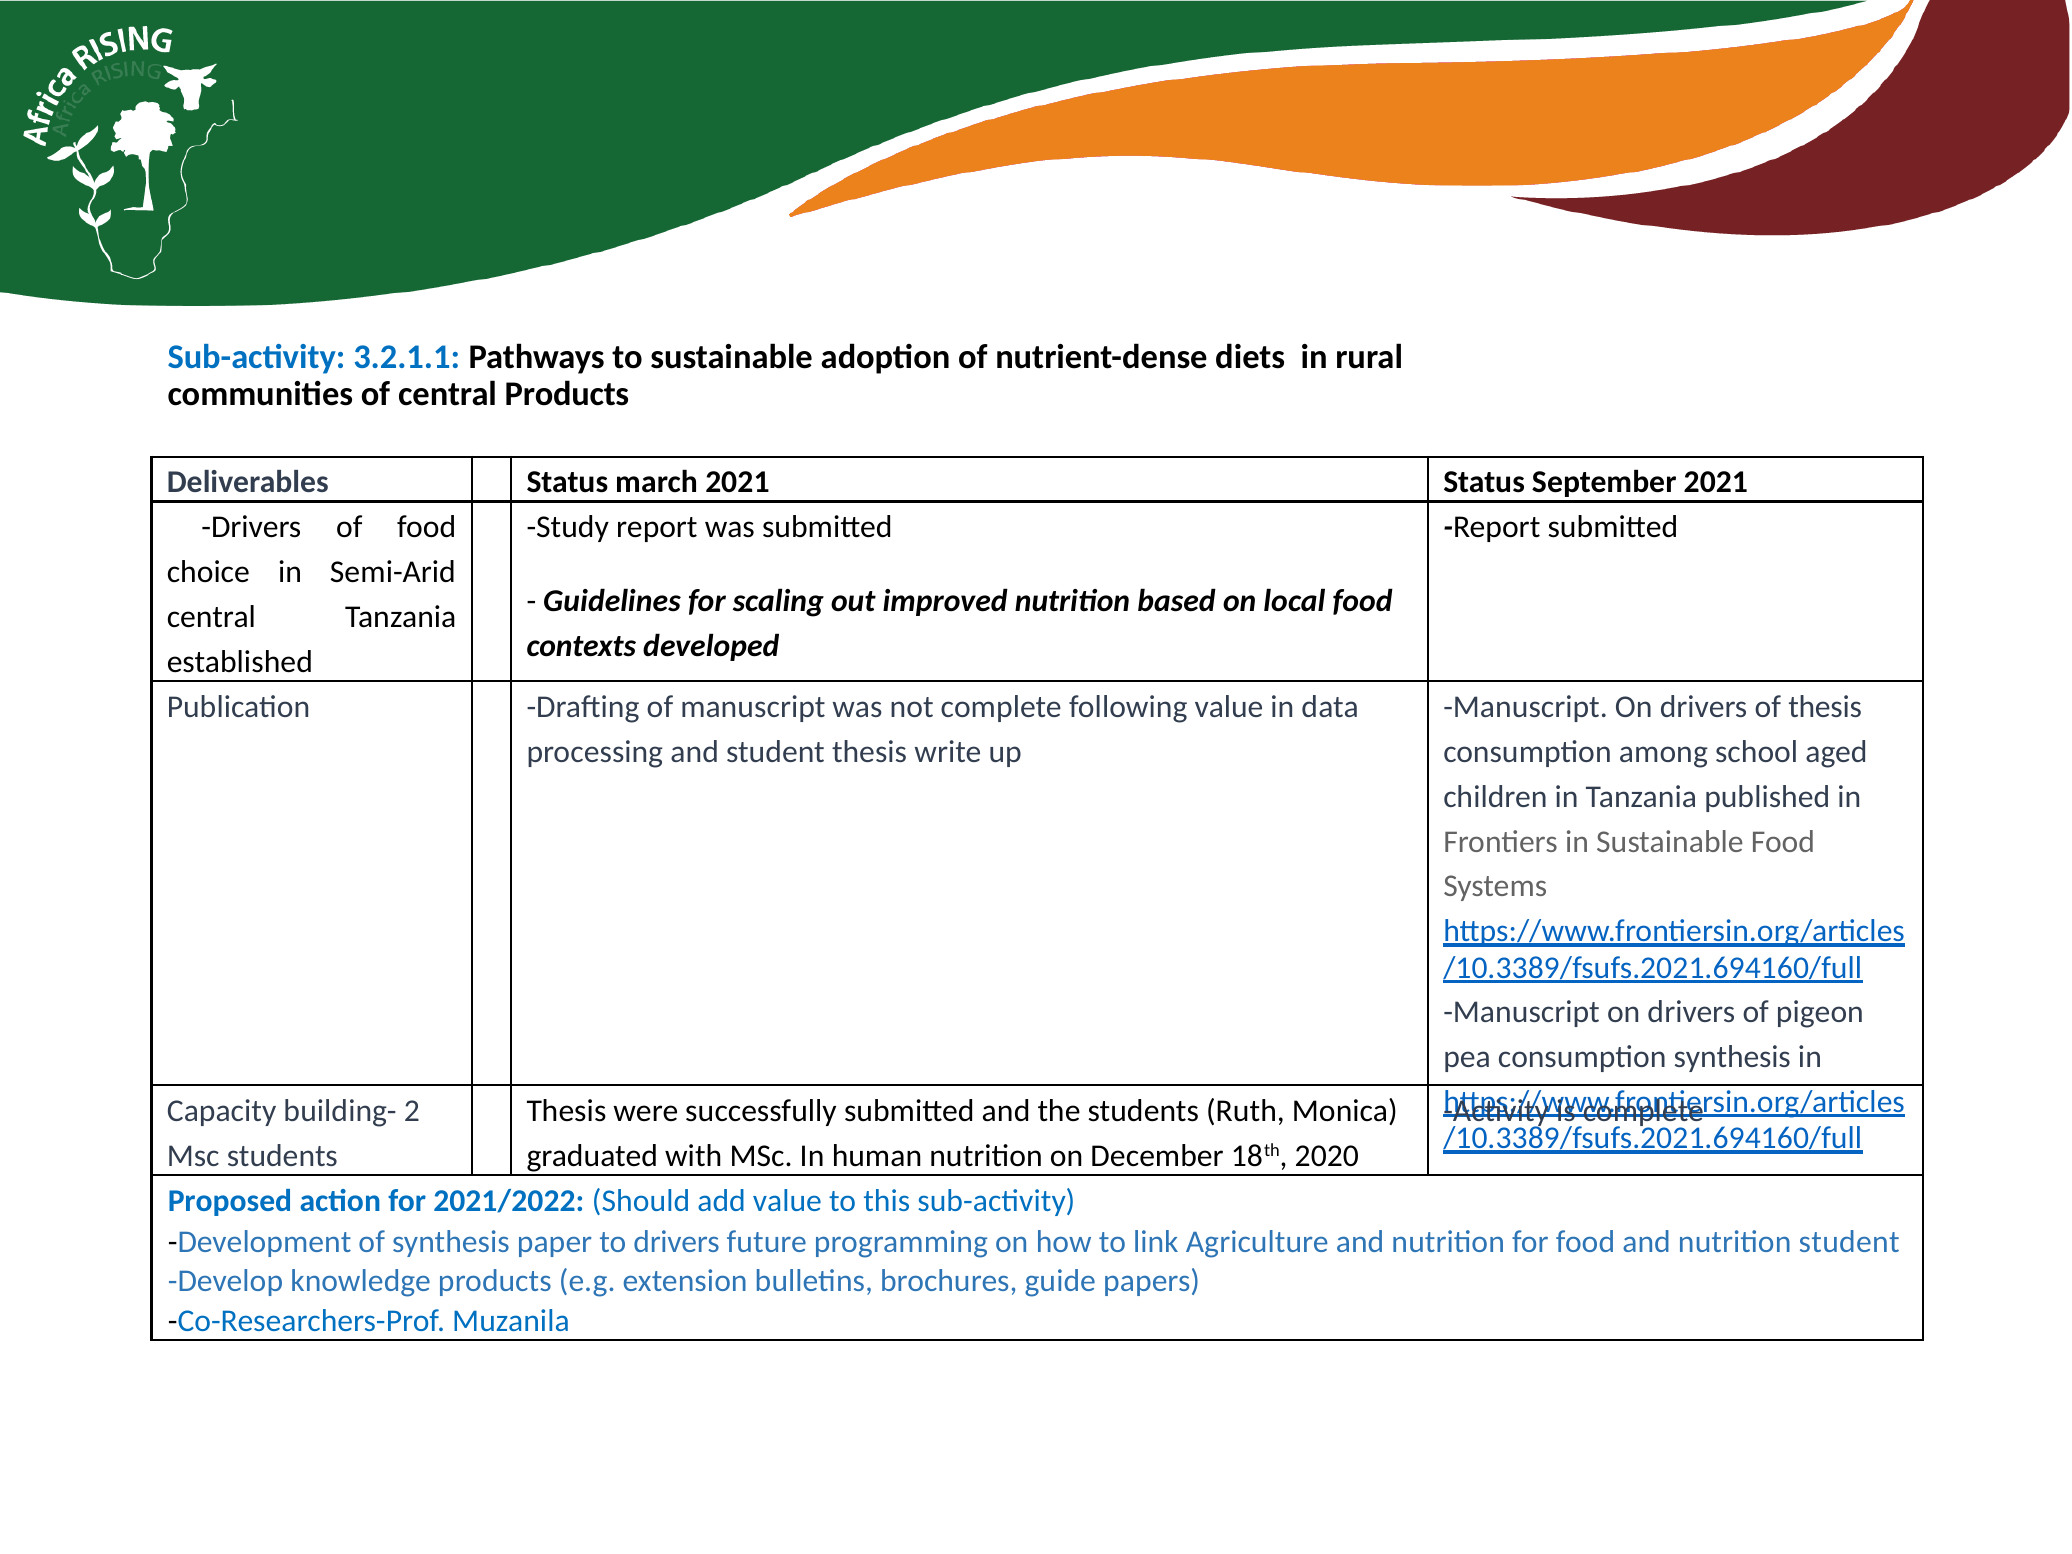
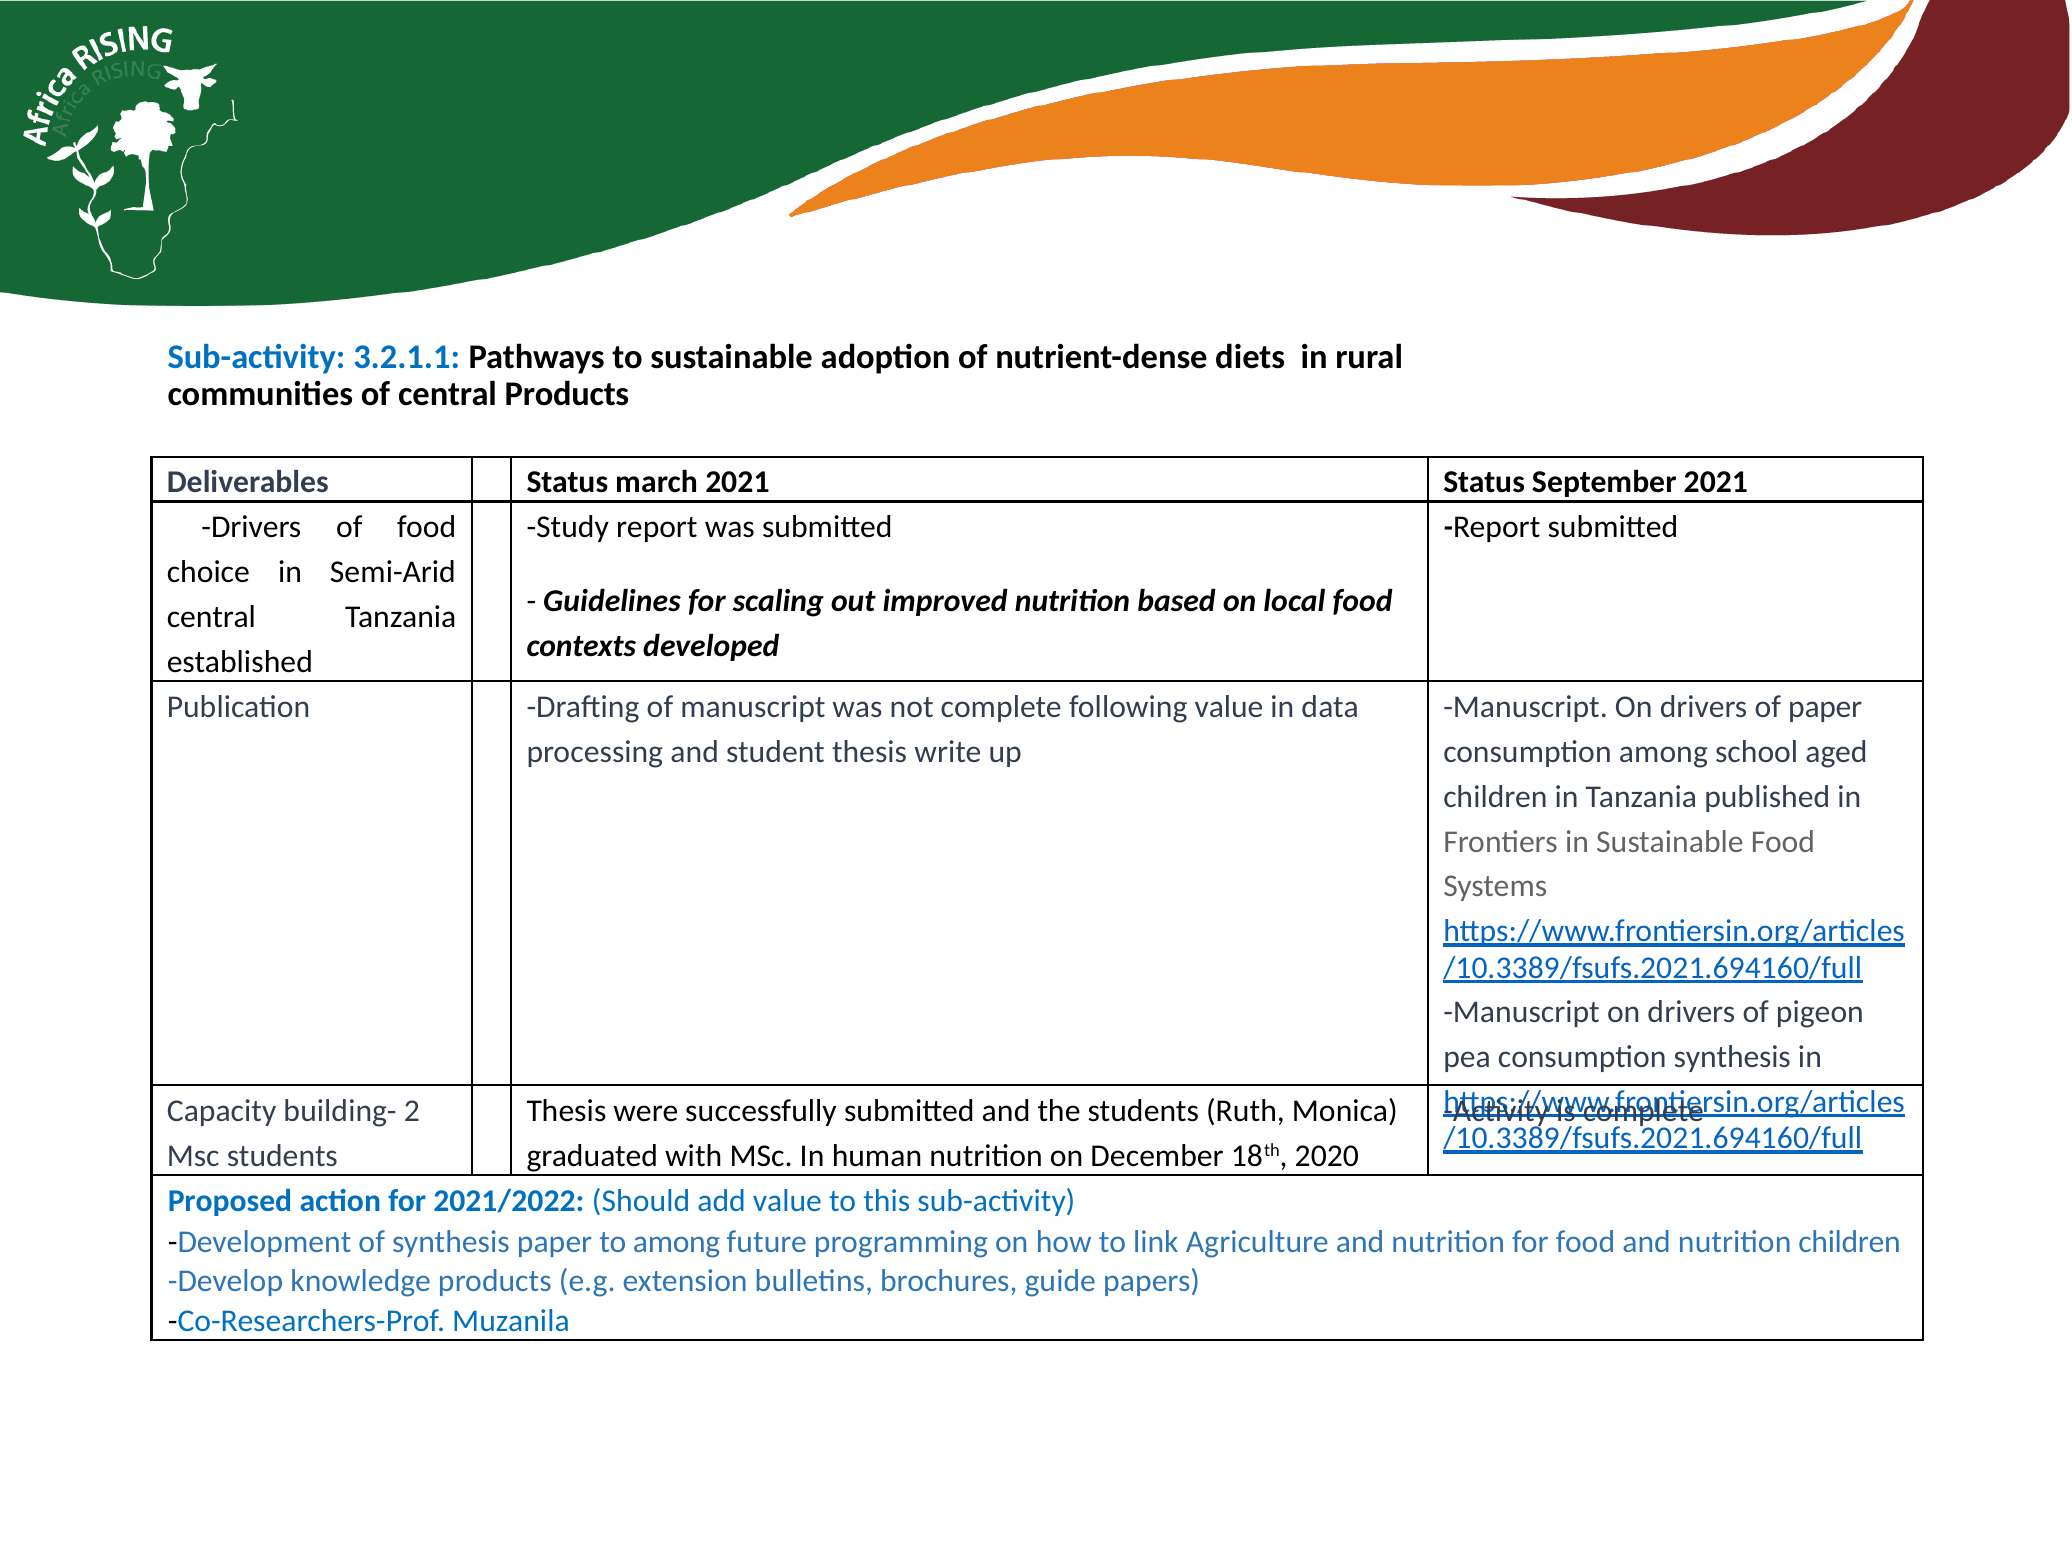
of thesis: thesis -> paper
to drivers: drivers -> among
nutrition student: student -> children
